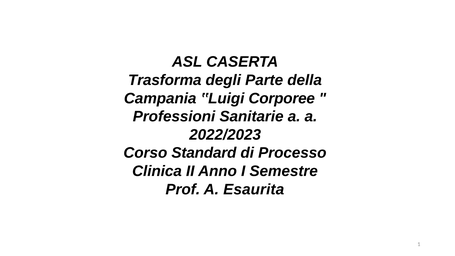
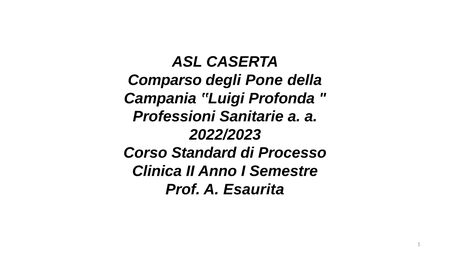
Trasforma: Trasforma -> Comparso
Parte: Parte -> Pone
Corporee: Corporee -> Profonda
